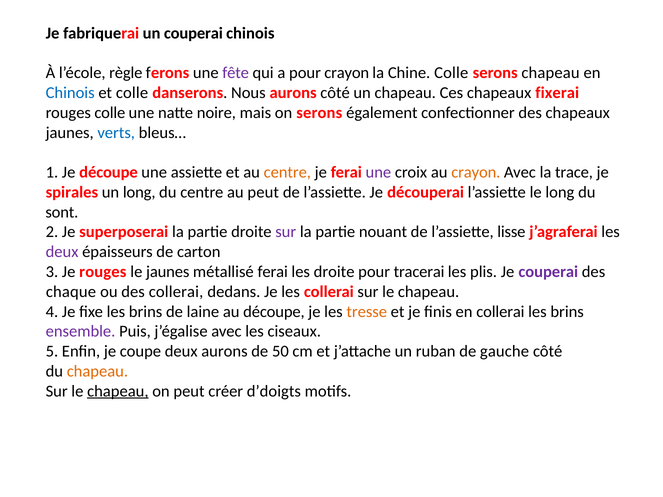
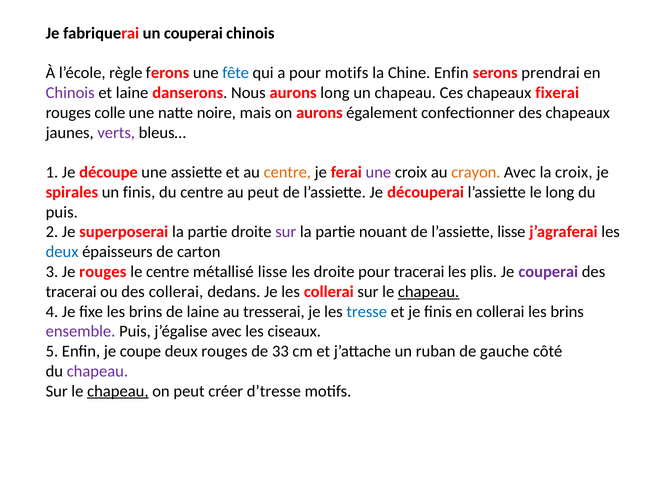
fête colour: purple -> blue
pour crayon: crayon -> motifs
Chine Colle: Colle -> Enfin
serons chapeau: chapeau -> prendrai
Chinois at (70, 93) colour: blue -> purple
et colle: colle -> laine
aurons côté: côté -> long
on serons: serons -> aurons
verts colour: blue -> purple
la trace: trace -> croix
un long: long -> finis
sont at (62, 212): sont -> puis
deux at (62, 252) colour: purple -> blue
le jaunes: jaunes -> centre
métallisé ferai: ferai -> lisse
chaque at (71, 292): chaque -> tracerai
chapeau at (429, 292) underline: none -> present
au découpe: découpe -> tresserai
tresse colour: orange -> blue
deux aurons: aurons -> rouges
50: 50 -> 33
chapeau at (97, 371) colour: orange -> purple
d’doigts: d’doigts -> d’tresse
